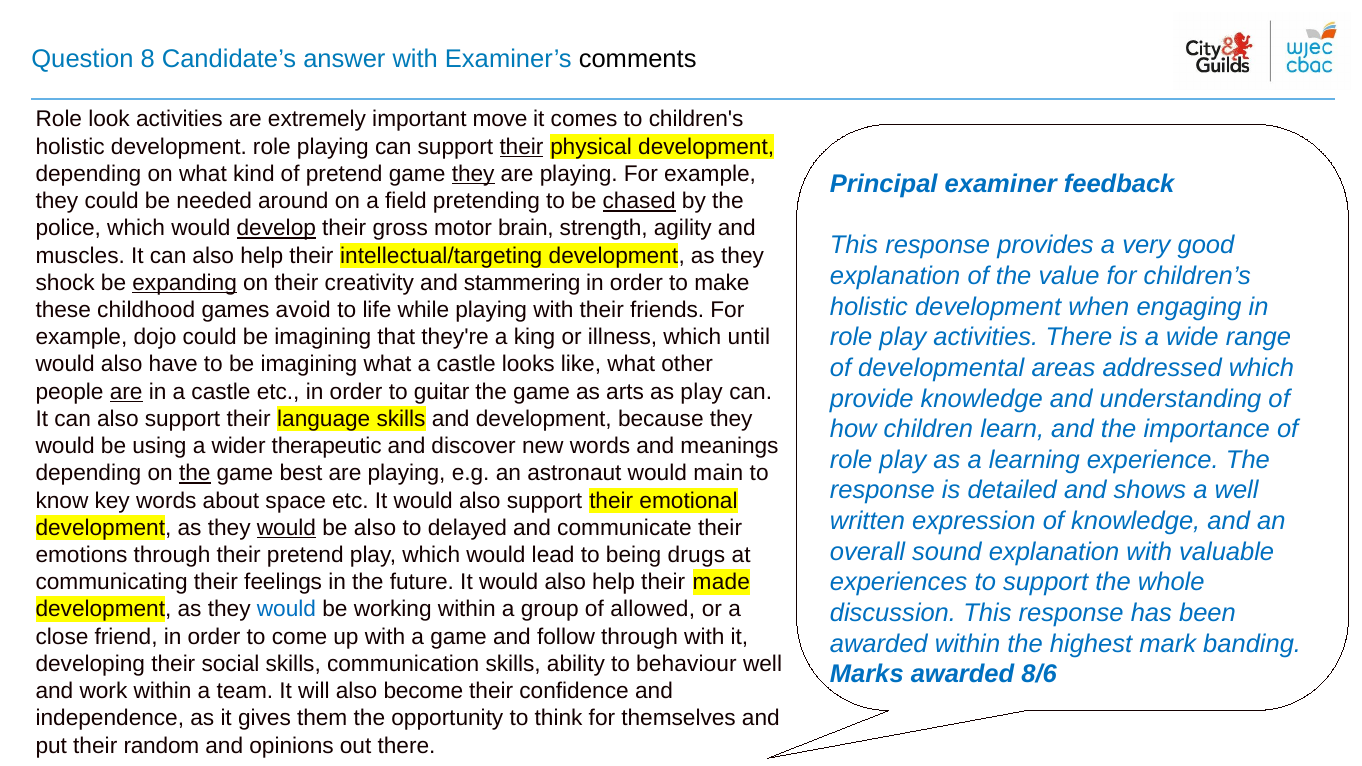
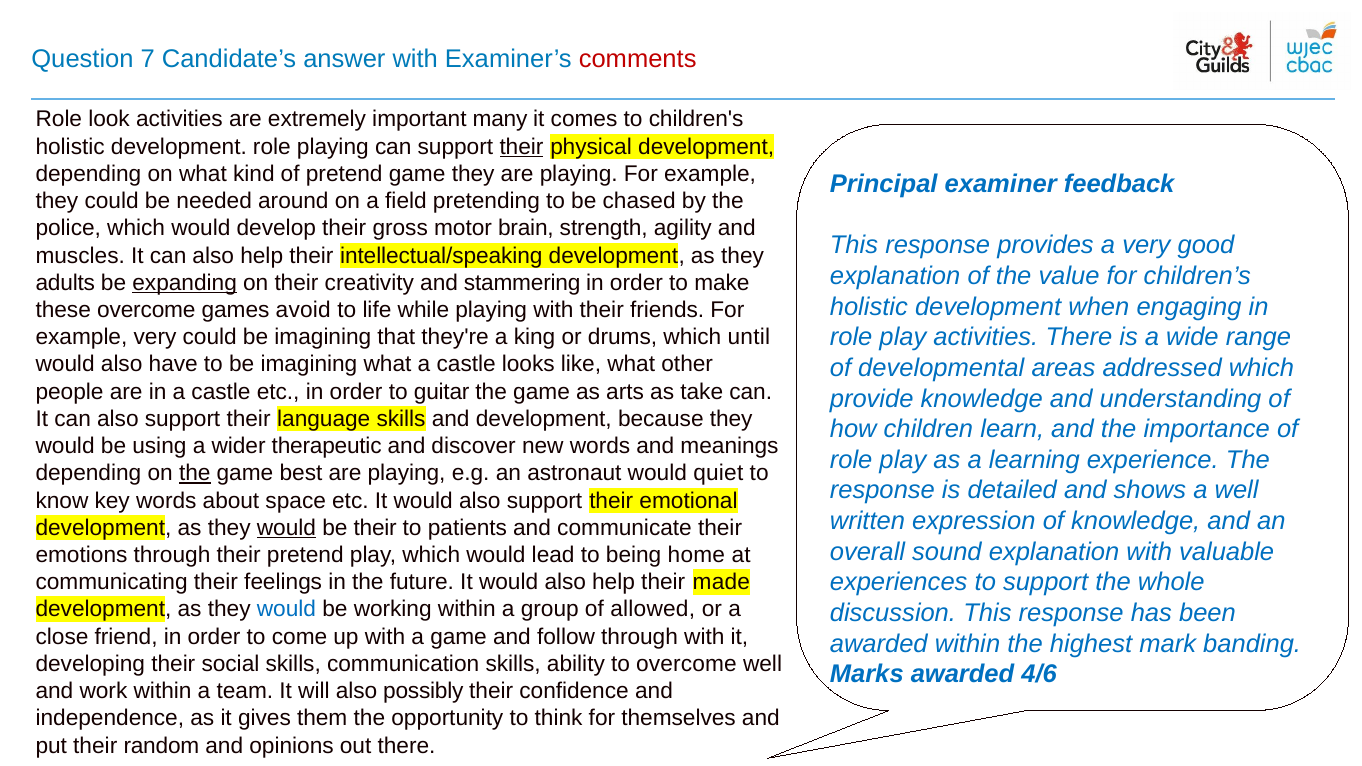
8: 8 -> 7
comments colour: black -> red
move: move -> many
they at (473, 174) underline: present -> none
chased underline: present -> none
develop underline: present -> none
intellectual/targeting: intellectual/targeting -> intellectual/speaking
shock: shock -> adults
these childhood: childhood -> overcome
dojo: dojo -> very
illness: illness -> drums
are at (126, 392) underline: present -> none
as play: play -> take
main: main -> quiet
be also: also -> their
delayed: delayed -> patients
drugs: drugs -> home
to behaviour: behaviour -> overcome
8/6: 8/6 -> 4/6
become: become -> possibly
